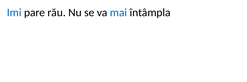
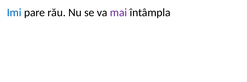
mai colour: blue -> purple
